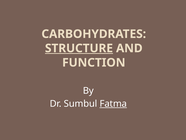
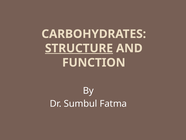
Fatma underline: present -> none
